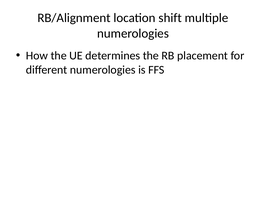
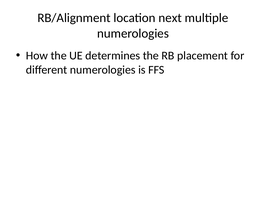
shift: shift -> next
